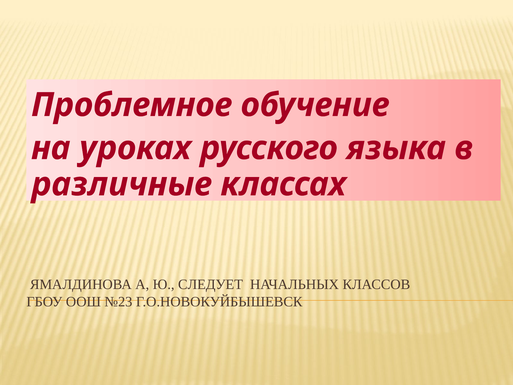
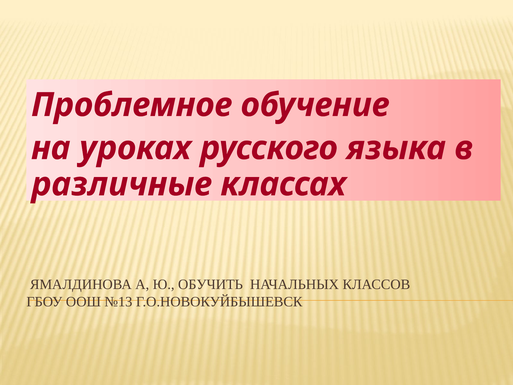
СЛЕДУЕТ: СЛЕДУЕТ -> ОБУЧИТЬ
№23: №23 -> №13
